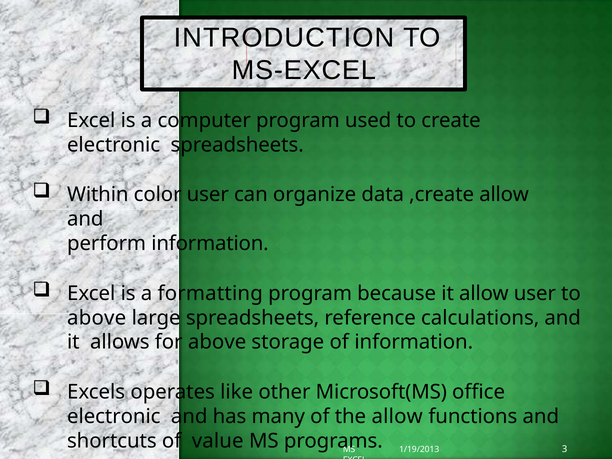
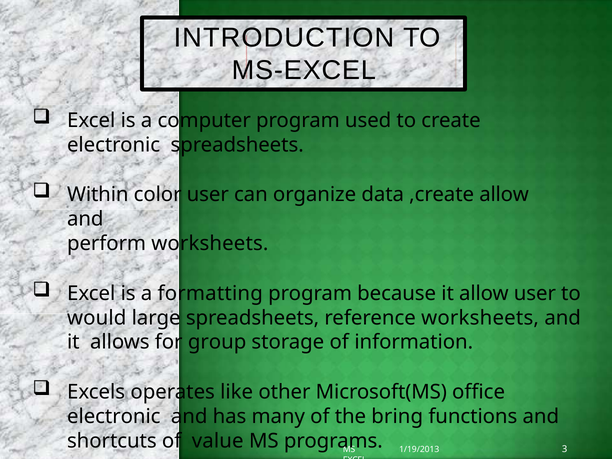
perform information: information -> worksheets
above at (97, 318): above -> would
reference calculations: calculations -> worksheets
for above: above -> group
the allow: allow -> bring
